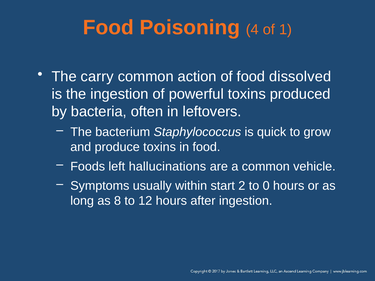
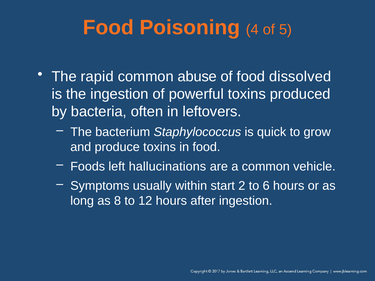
1: 1 -> 5
carry: carry -> rapid
action: action -> abuse
0: 0 -> 6
